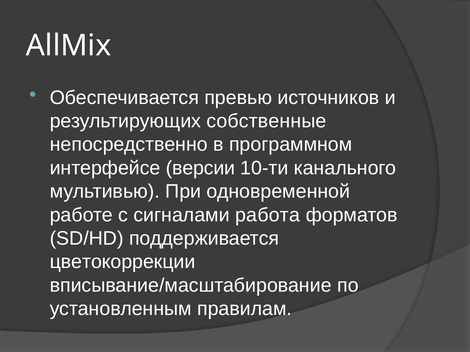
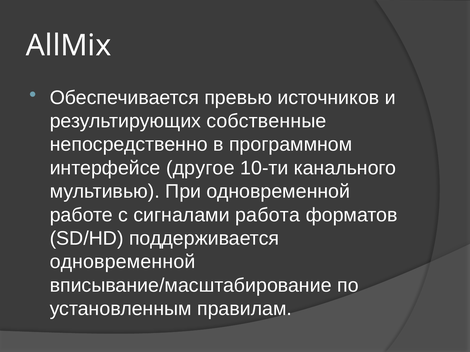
версии: версии -> другое
цветокоррекции at (123, 262): цветокоррекции -> одновременной
